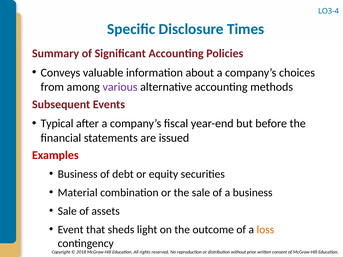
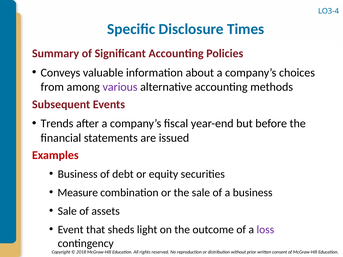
Typical: Typical -> Trends
Material: Material -> Measure
loss colour: orange -> purple
